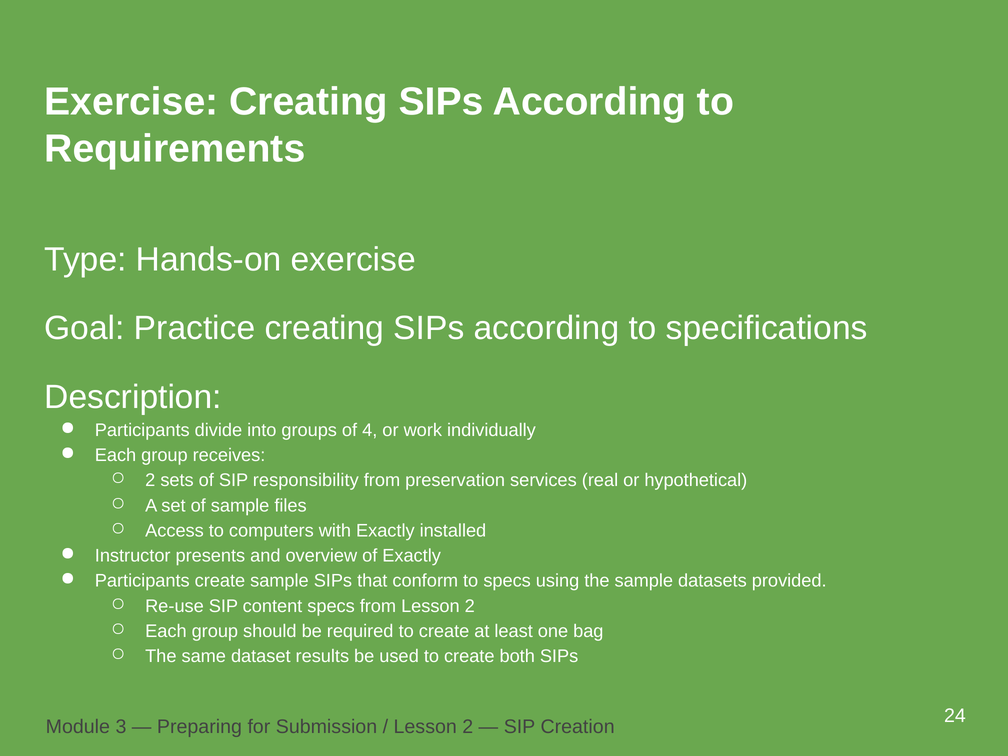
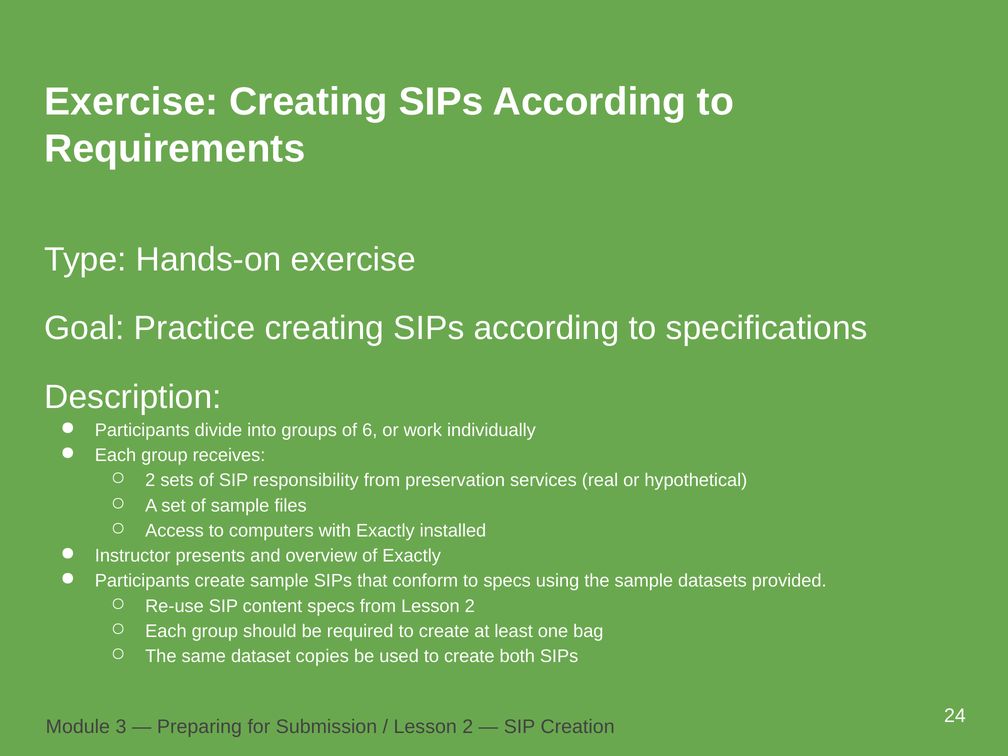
4: 4 -> 6
results: results -> copies
